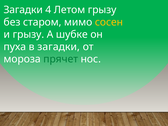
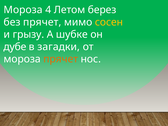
Загадки at (23, 10): Загадки -> Мороза
Летом грызу: грызу -> берез
без старом: старом -> прячет
пуха: пуха -> дубе
прячет at (61, 59) colour: green -> orange
